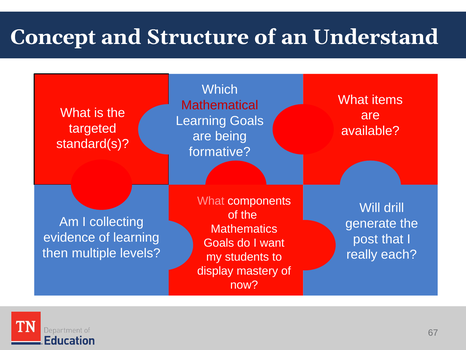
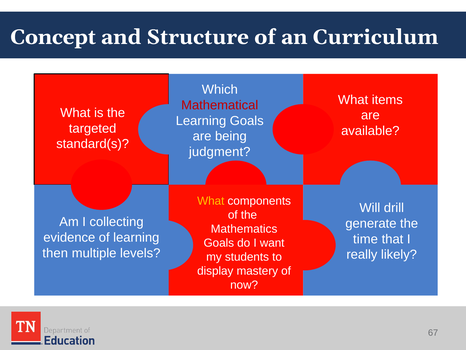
Understand: Understand -> Curriculum
formative: formative -> judgment
What at (211, 201) colour: pink -> yellow
post: post -> time
each: each -> likely
